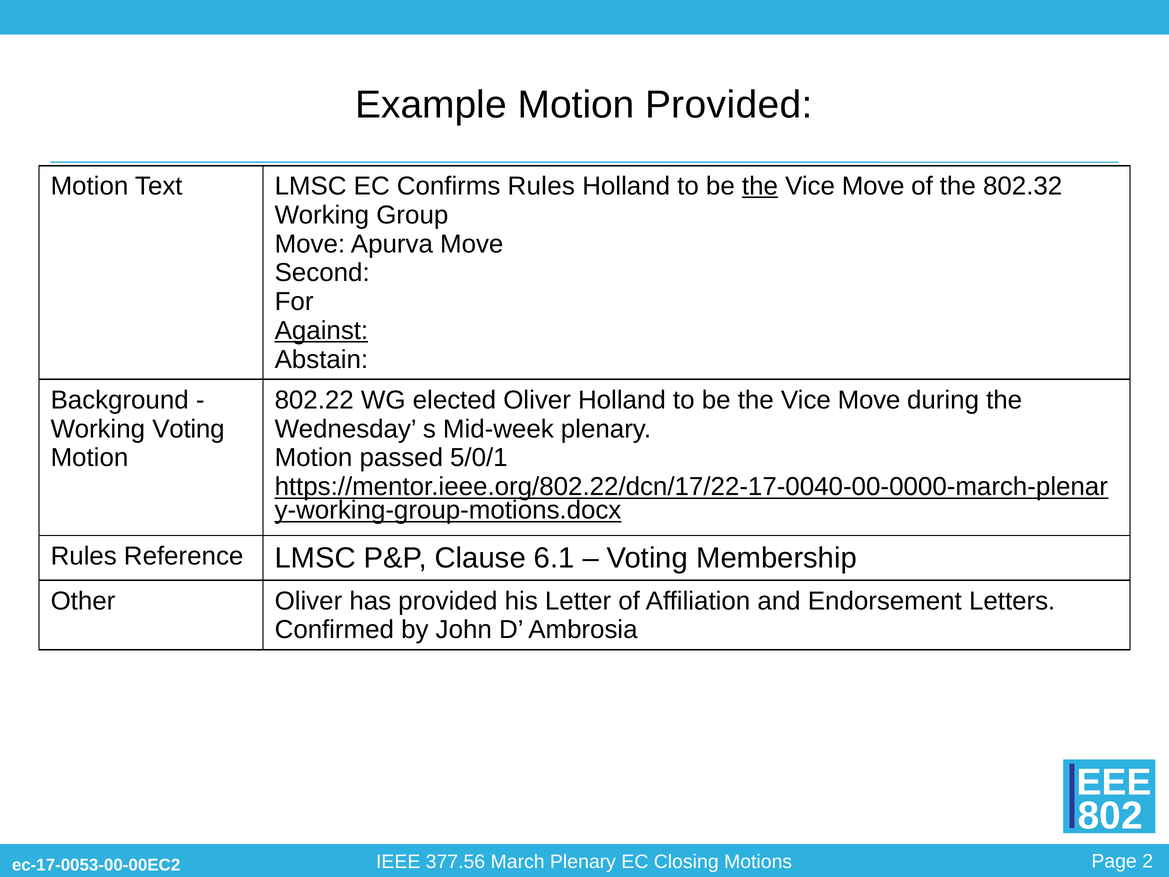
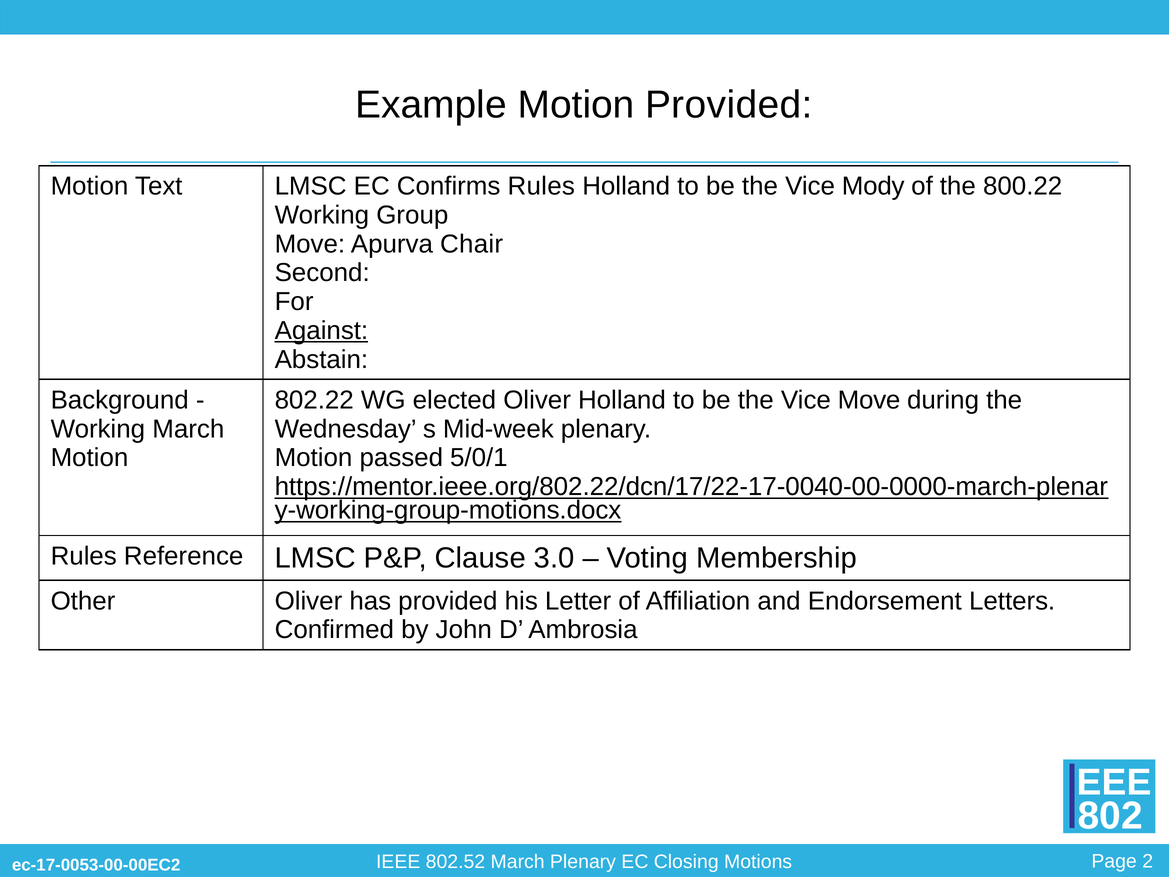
the at (760, 186) underline: present -> none
Move at (873, 186): Move -> Mody
802.32: 802.32 -> 800.22
Apurva Move: Move -> Chair
Working Voting: Voting -> March
6.1: 6.1 -> 3.0
377.56: 377.56 -> 802.52
